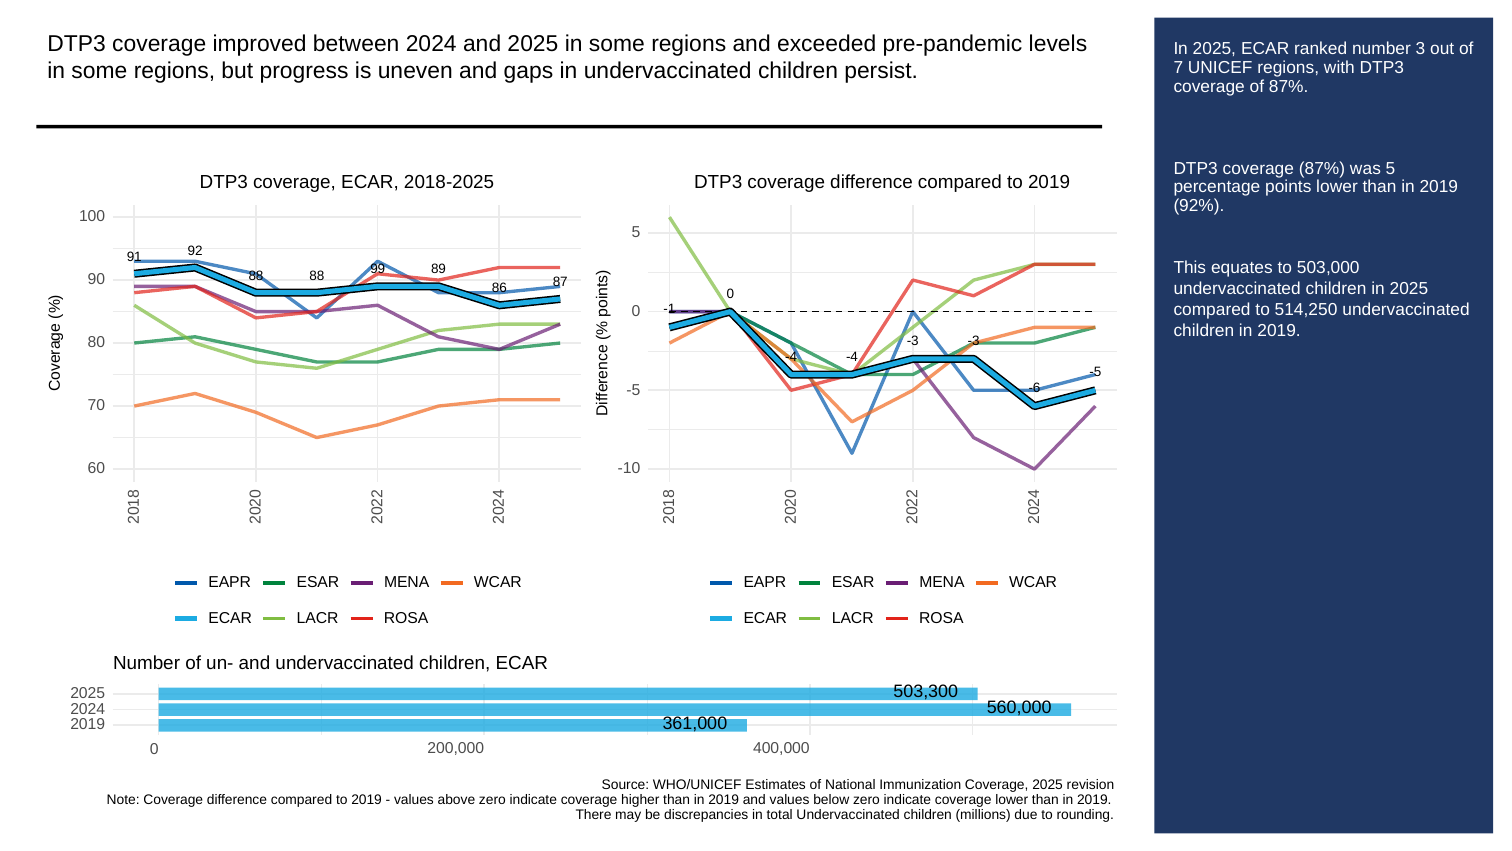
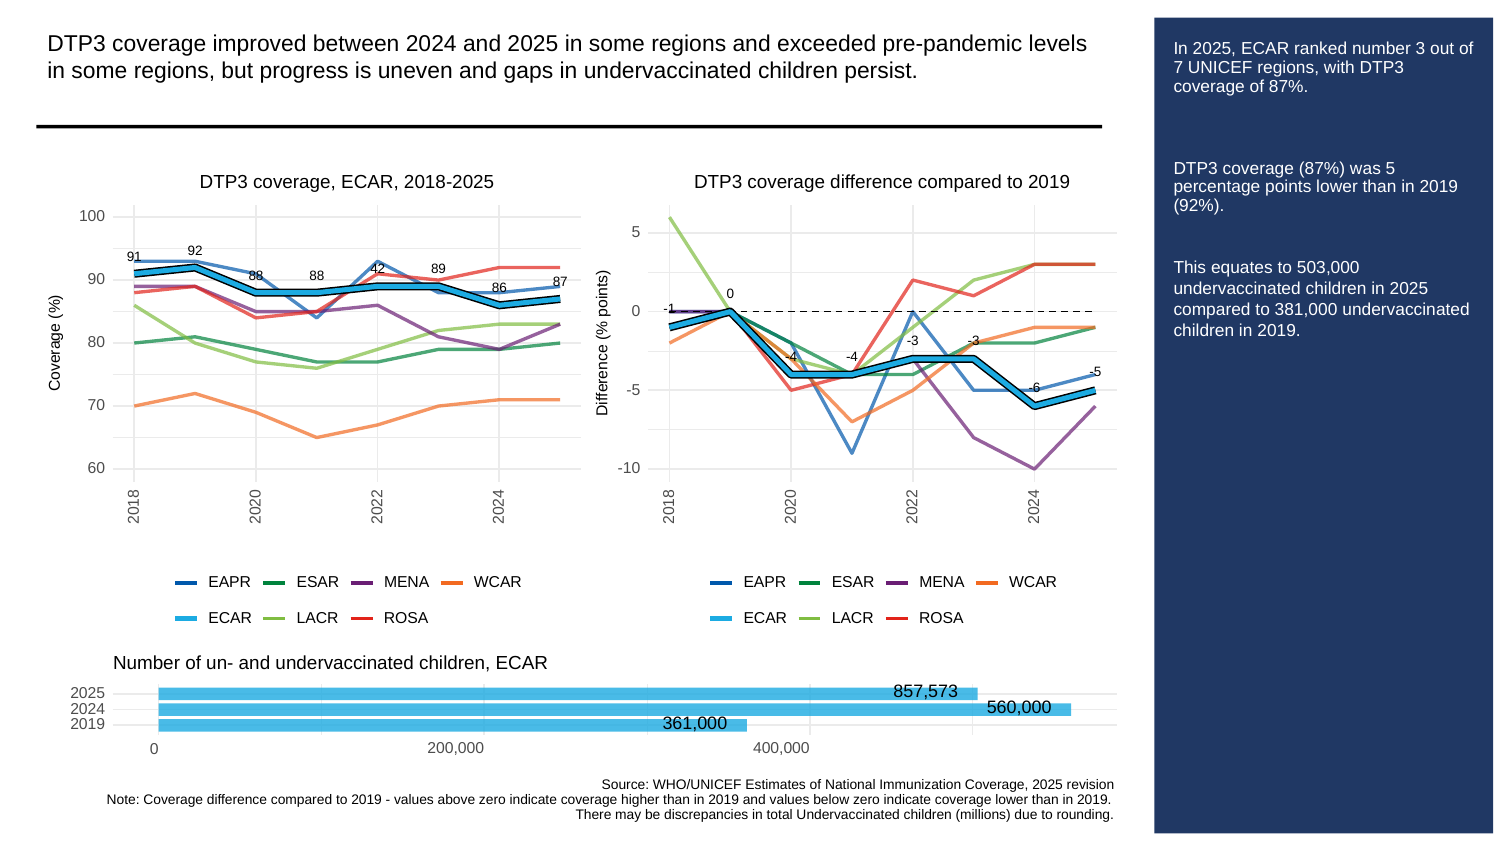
99: 99 -> 42
514,250: 514,250 -> 381,000
503,300: 503,300 -> 857,573
